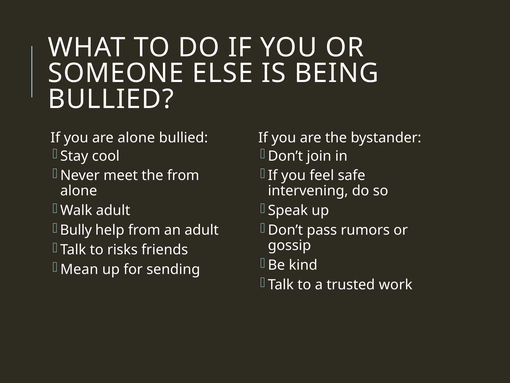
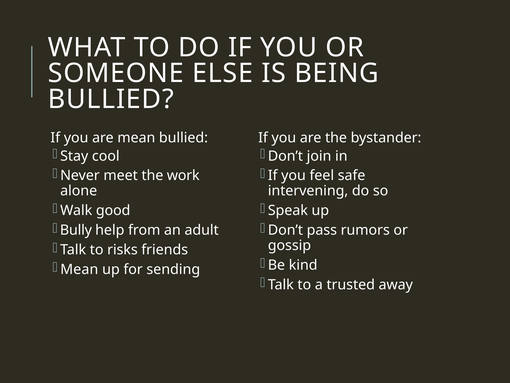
are alone: alone -> mean
the from: from -> work
Walk adult: adult -> good
work: work -> away
